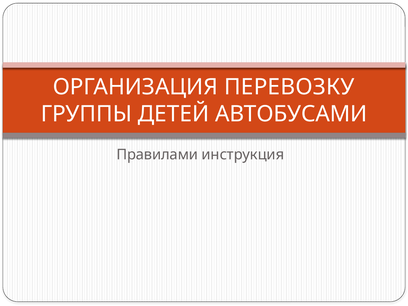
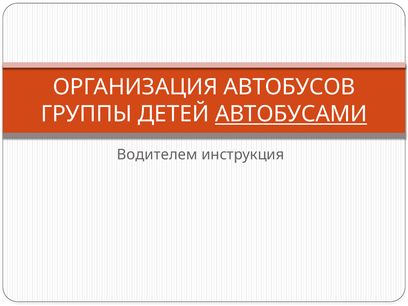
ПЕРЕВОЗКУ: ПЕРЕВОЗКУ -> АВТОБУСОВ
АВТОБУСАМИ underline: none -> present
Правилами: Правилами -> Водителем
